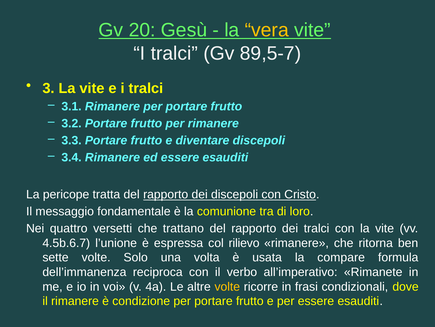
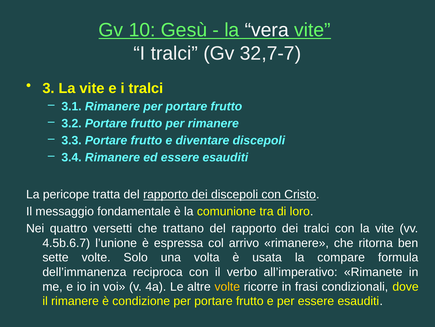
20: 20 -> 10
vera colour: yellow -> white
89,5-7: 89,5-7 -> 32,7-7
rilievo: rilievo -> arrivo
